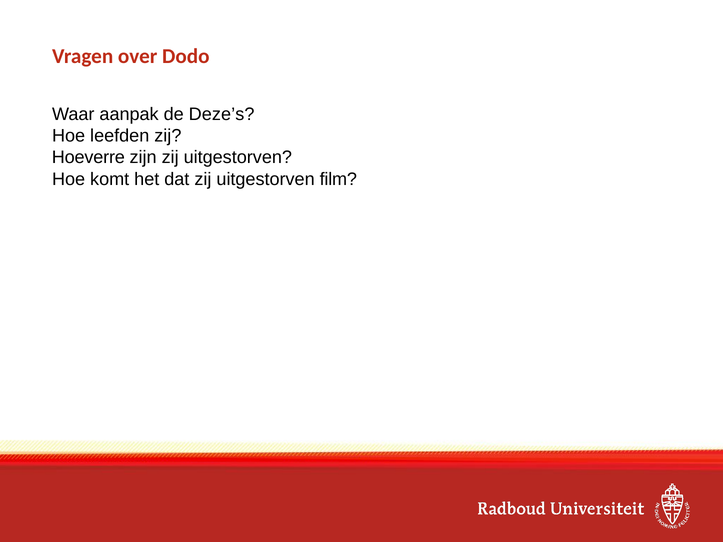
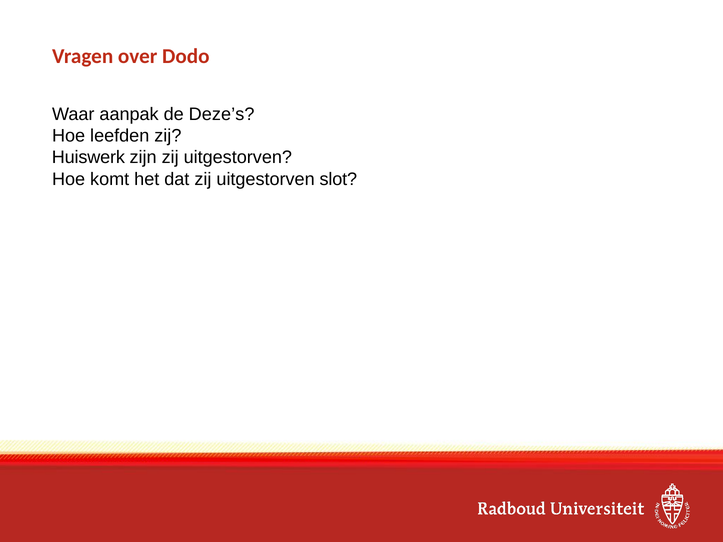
Hoeverre: Hoeverre -> Huiswerk
film: film -> slot
